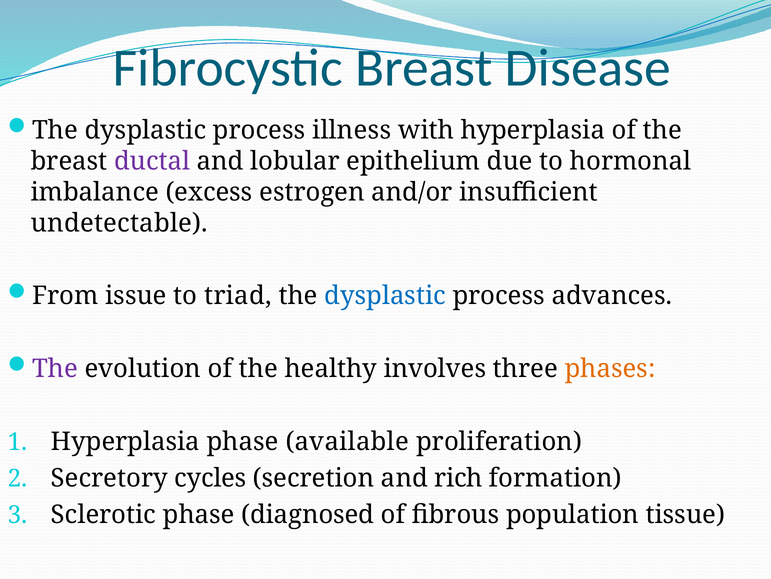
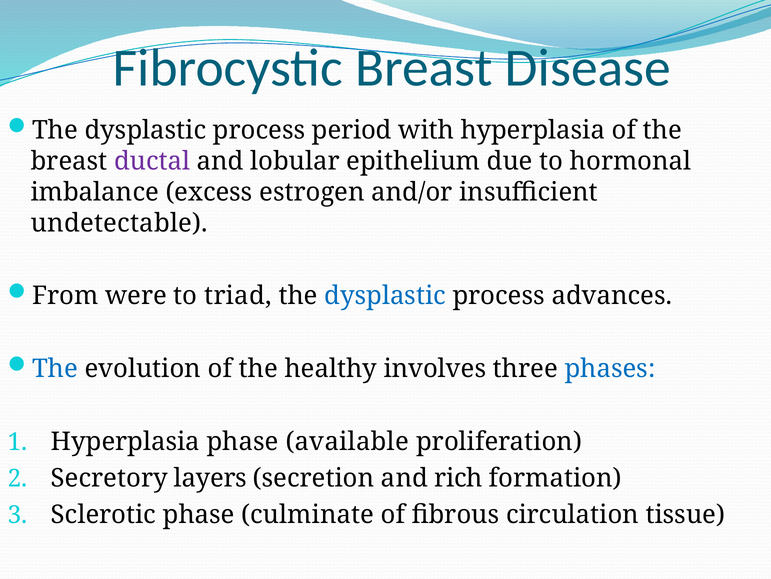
illness: illness -> period
issue: issue -> were
The at (55, 368) colour: purple -> blue
phases colour: orange -> blue
cycles: cycles -> layers
diagnosed: diagnosed -> culminate
population: population -> circulation
